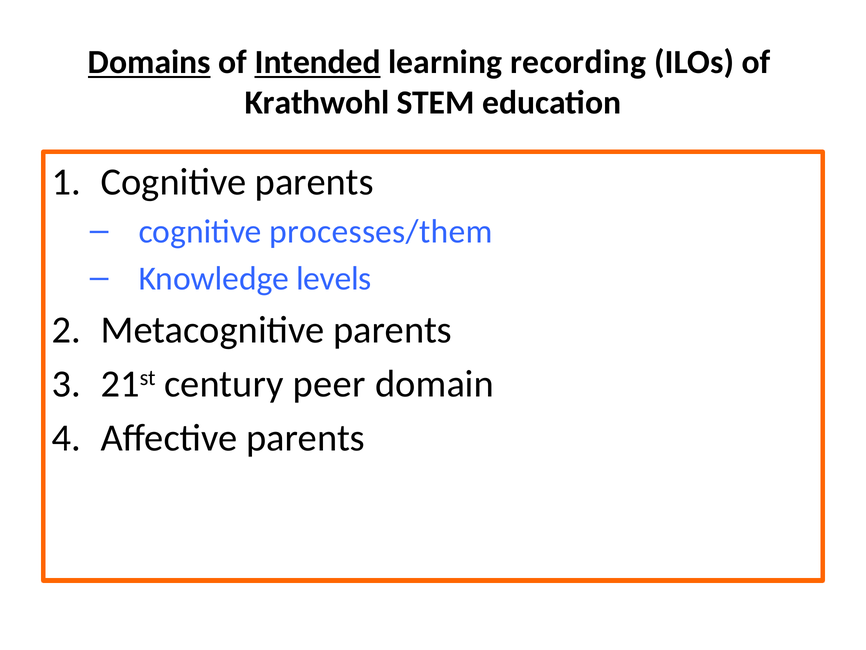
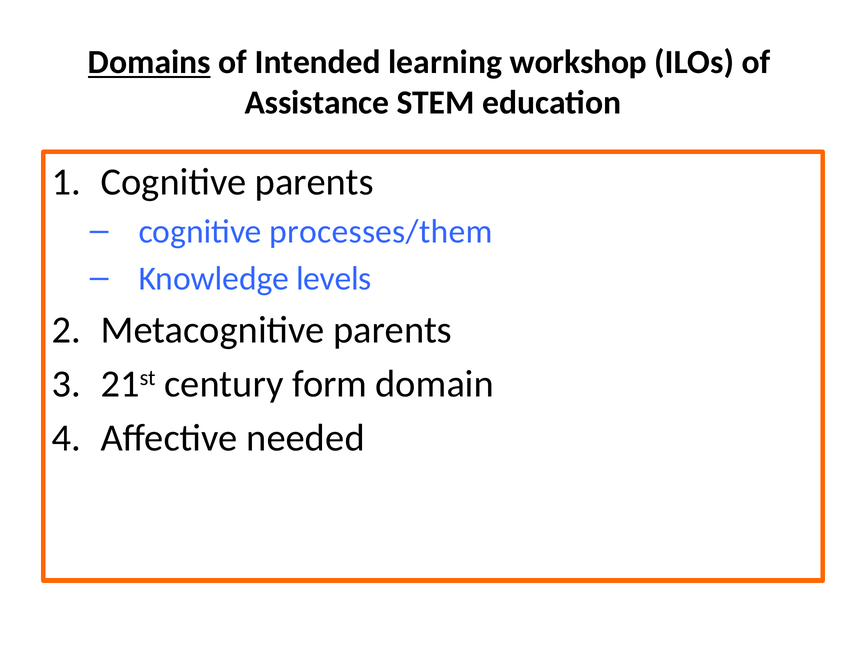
Intended underline: present -> none
recording: recording -> workshop
Krathwohl: Krathwohl -> Assistance
peer: peer -> form
Affective parents: parents -> needed
